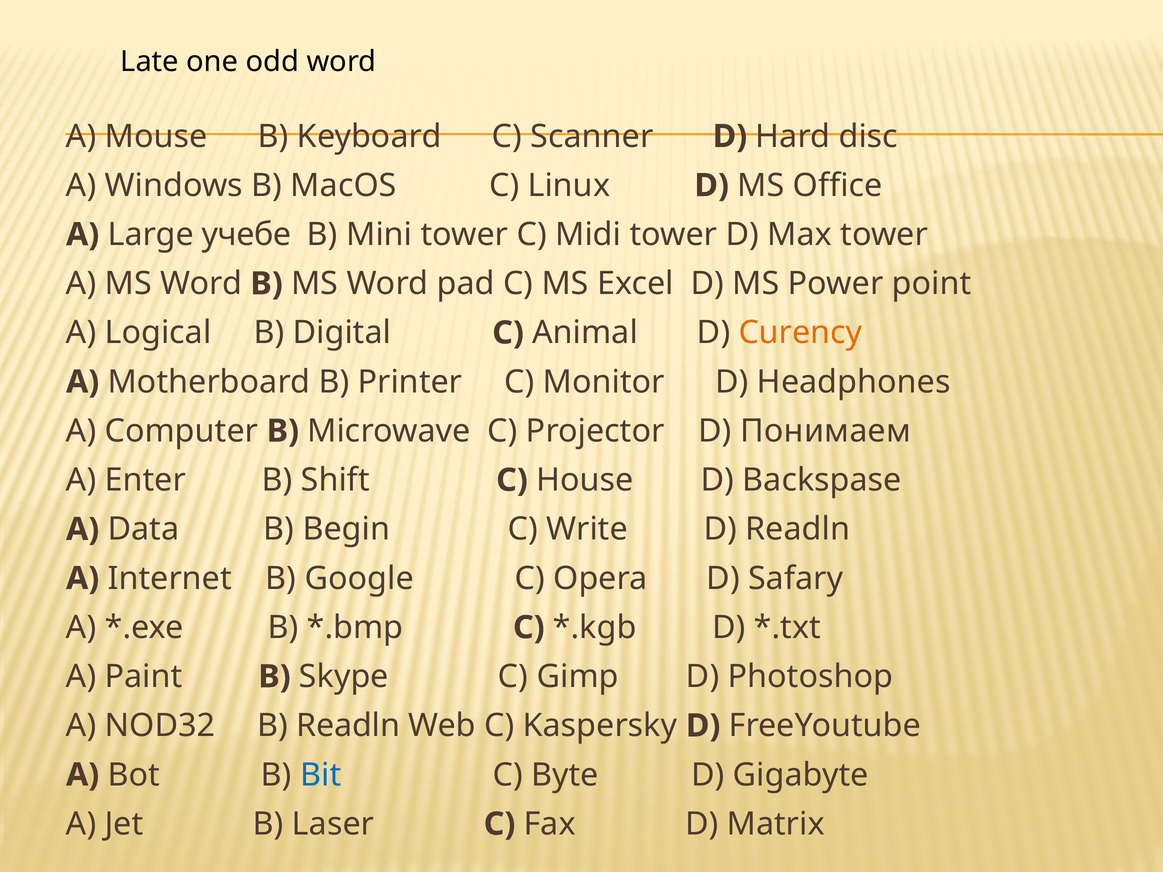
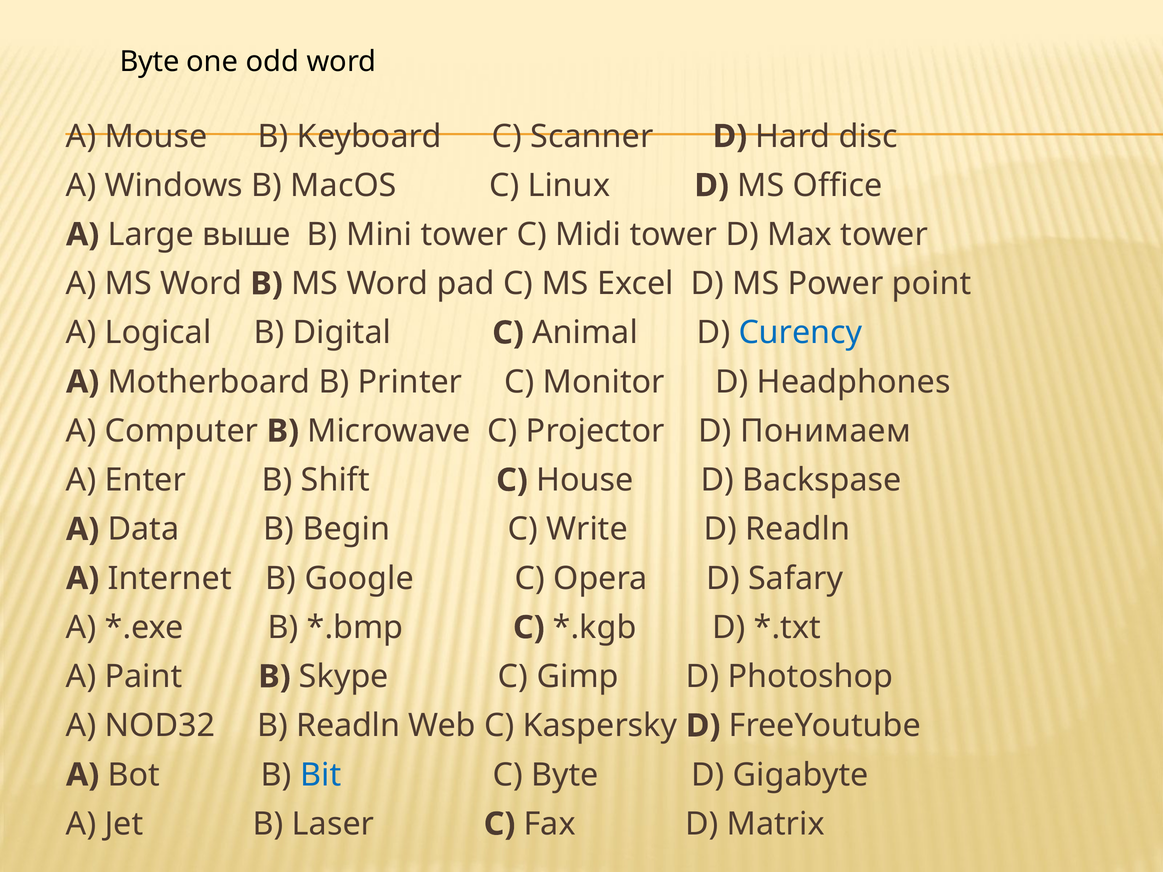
Late at (150, 62): Late -> Byte
учебе: учебе -> выше
Curency colour: orange -> blue
